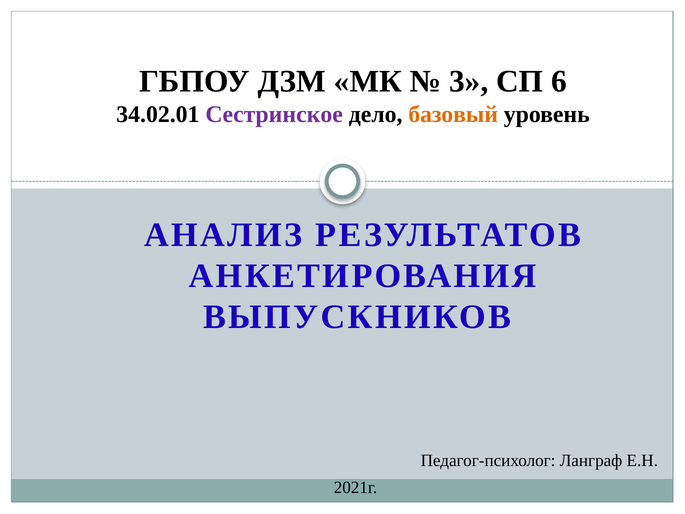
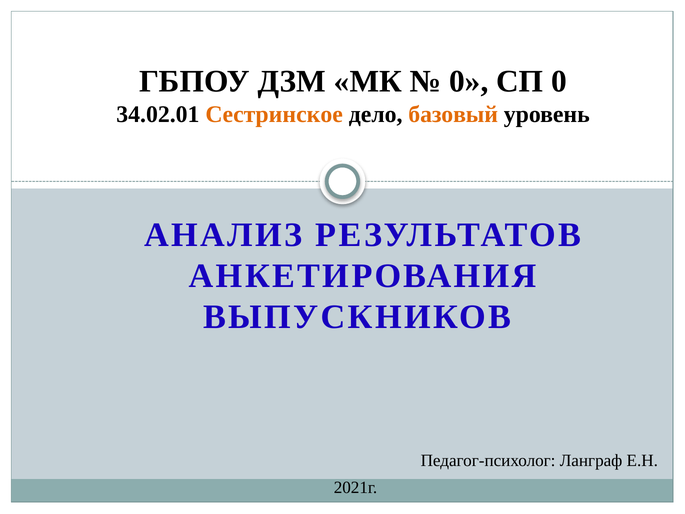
3 at (469, 82): 3 -> 0
СП 6: 6 -> 0
Сестринское colour: purple -> orange
